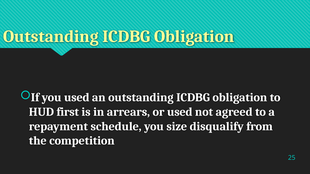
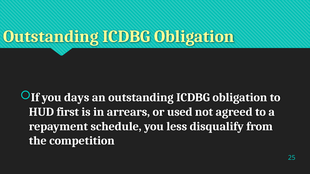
you used: used -> days
size: size -> less
